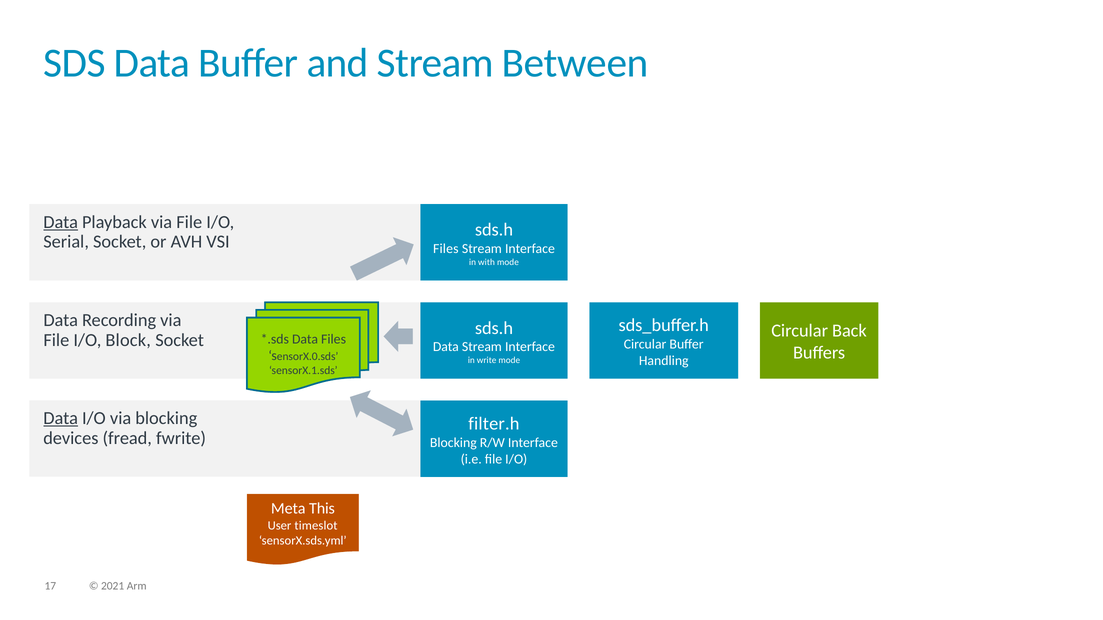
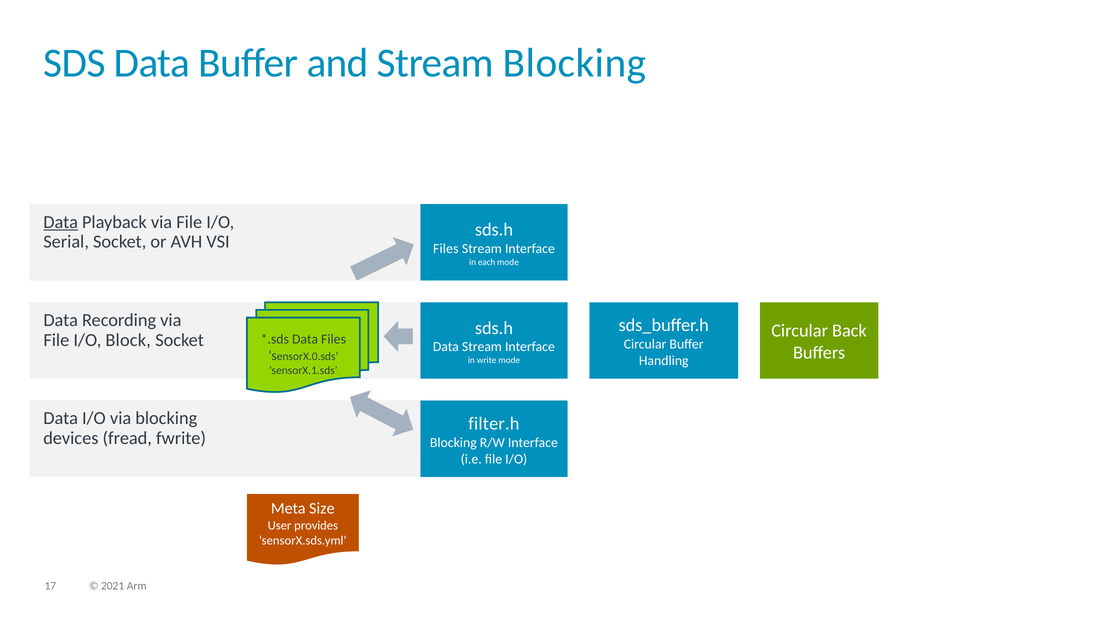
Stream Between: Between -> Blocking
with: with -> each
Data at (61, 419) underline: present -> none
This: This -> Size
timeslot: timeslot -> provides
